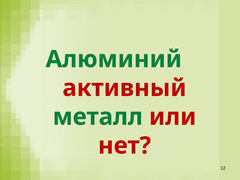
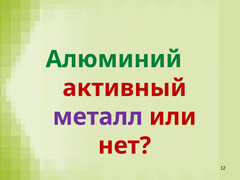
металл colour: green -> purple
